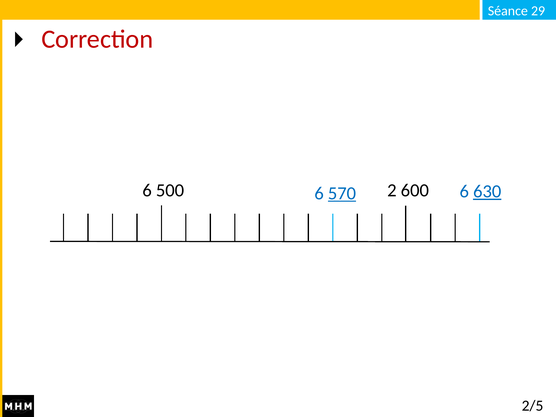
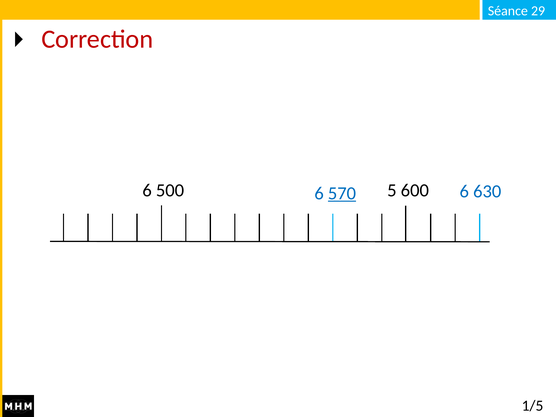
2: 2 -> 5
630 underline: present -> none
2/5: 2/5 -> 1/5
